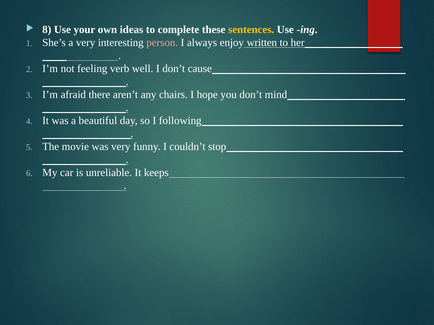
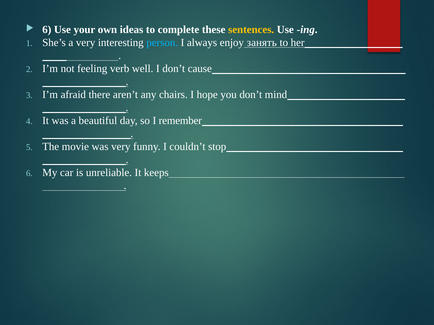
8 at (47, 30): 8 -> 6
person colour: pink -> light blue
written: written -> занять
following: following -> remember
